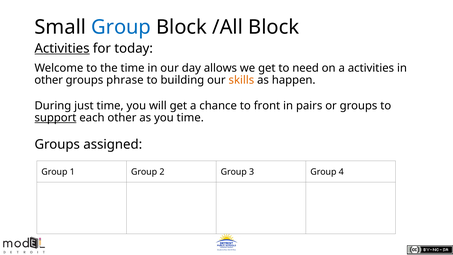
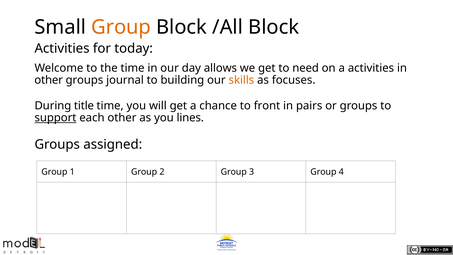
Group at (121, 27) colour: blue -> orange
Activities at (62, 48) underline: present -> none
phrase: phrase -> journal
happen: happen -> focuses
just: just -> title
you time: time -> lines
